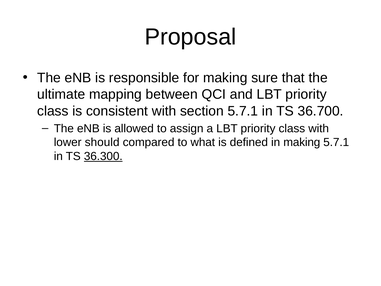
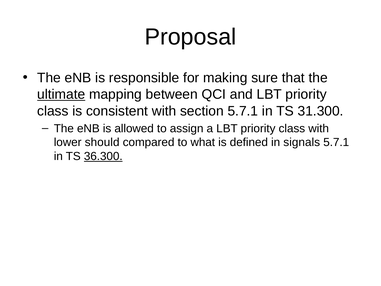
ultimate underline: none -> present
36.700: 36.700 -> 31.300
in making: making -> signals
